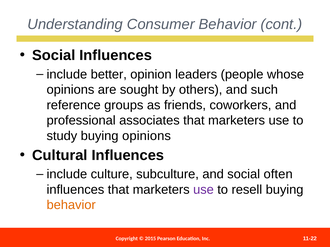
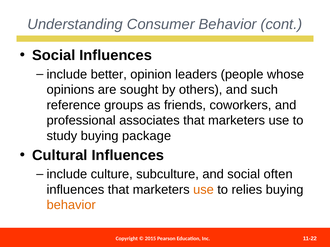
buying opinions: opinions -> package
use at (203, 190) colour: purple -> orange
resell: resell -> relies
